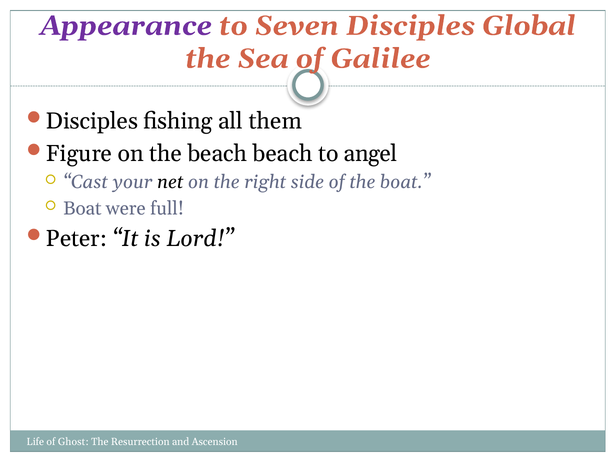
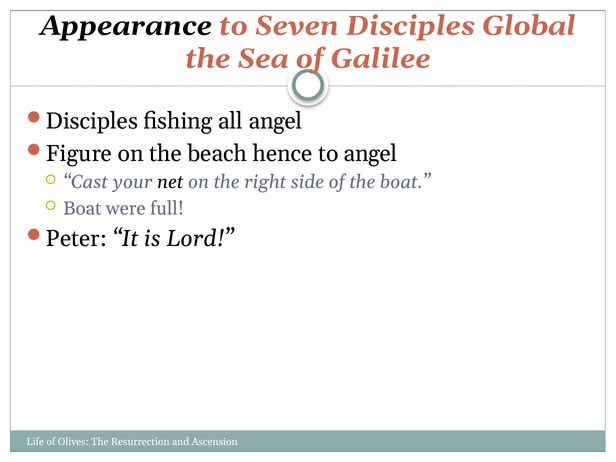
Appearance colour: purple -> black
all them: them -> angel
beach beach: beach -> hence
Ghost: Ghost -> Olives
